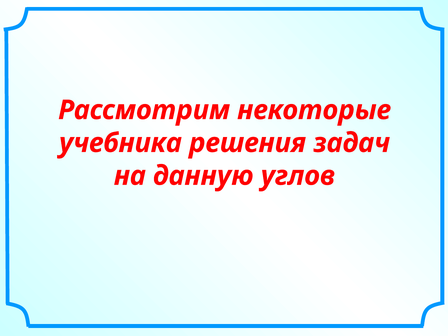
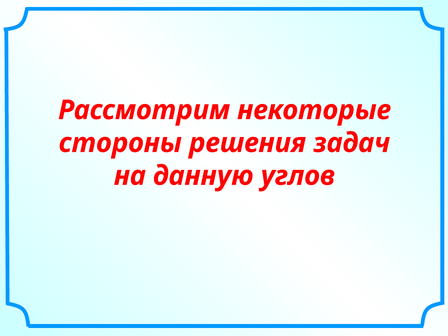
учебника: учебника -> стороны
